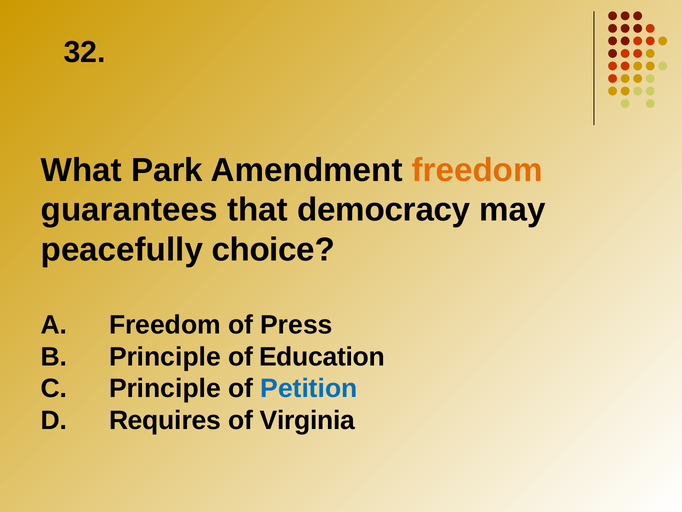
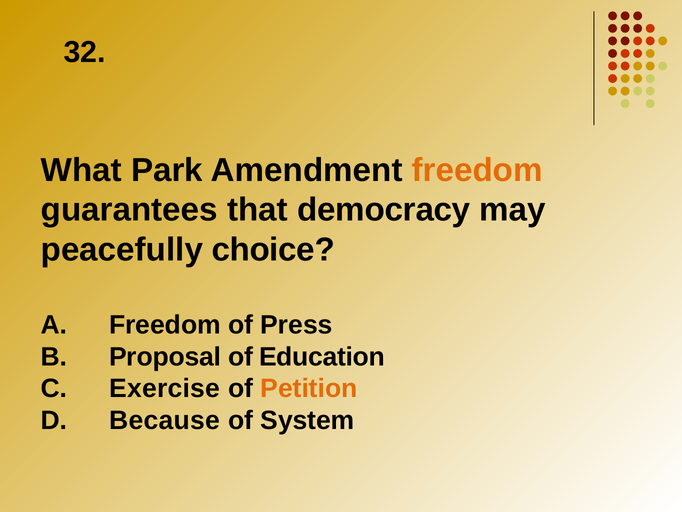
B Principle: Principle -> Proposal
C Principle: Principle -> Exercise
Petition colour: blue -> orange
Requires: Requires -> Because
Virginia: Virginia -> System
